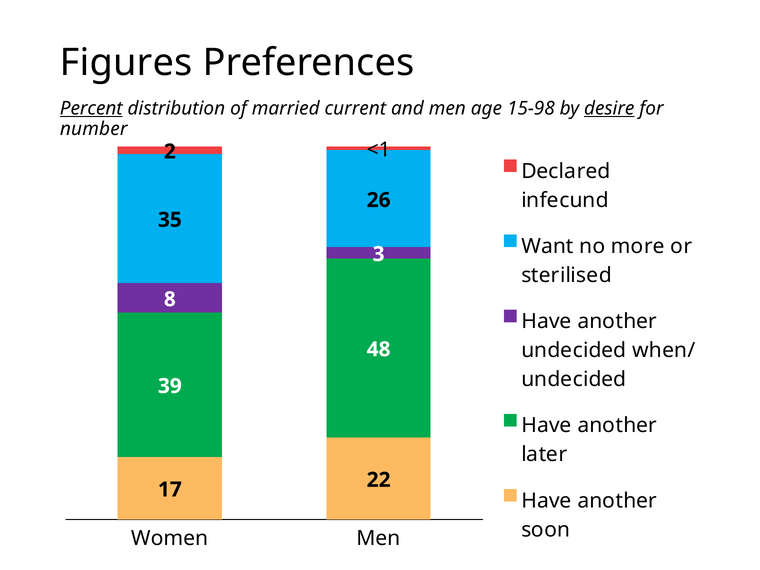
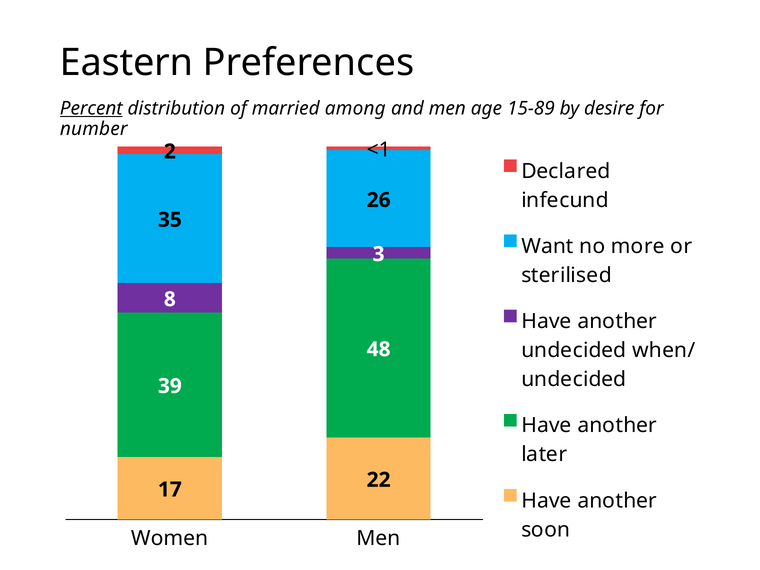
Figures: Figures -> Eastern
current: current -> among
15-98: 15-98 -> 15-89
desire underline: present -> none
